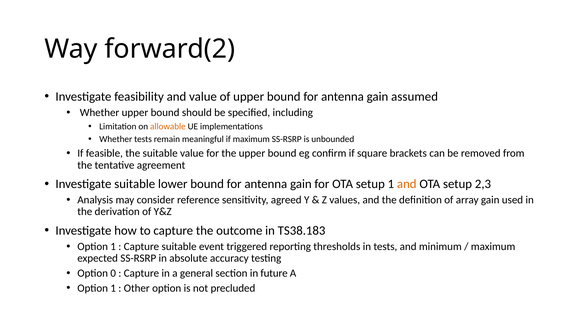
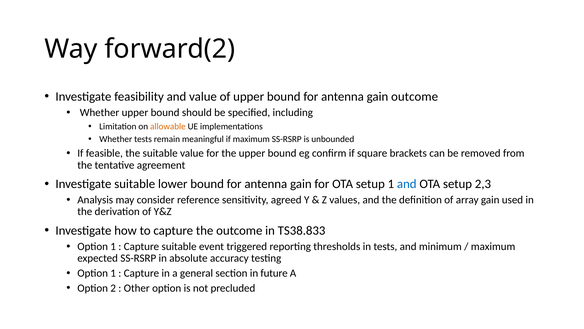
gain assumed: assumed -> outcome
and at (407, 184) colour: orange -> blue
TS38.183: TS38.183 -> TS38.833
0 at (113, 273): 0 -> 1
1 at (113, 288): 1 -> 2
